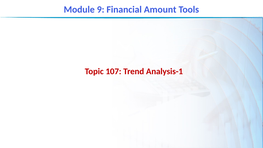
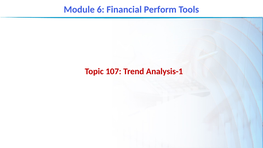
9: 9 -> 6
Amount: Amount -> Perform
